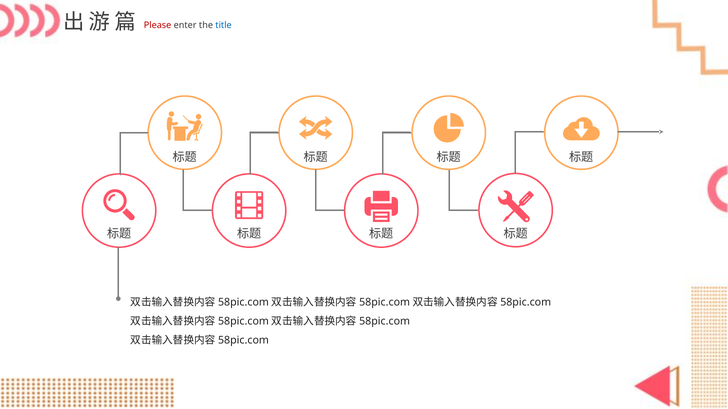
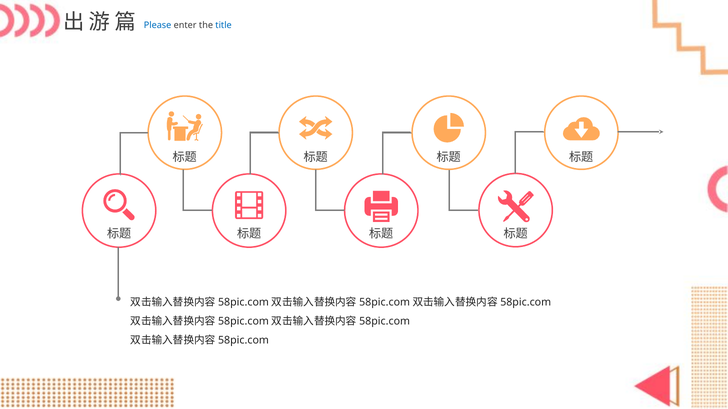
Please colour: red -> blue
